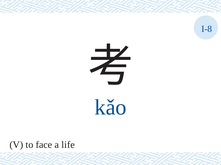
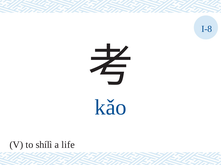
face: face -> shílì
